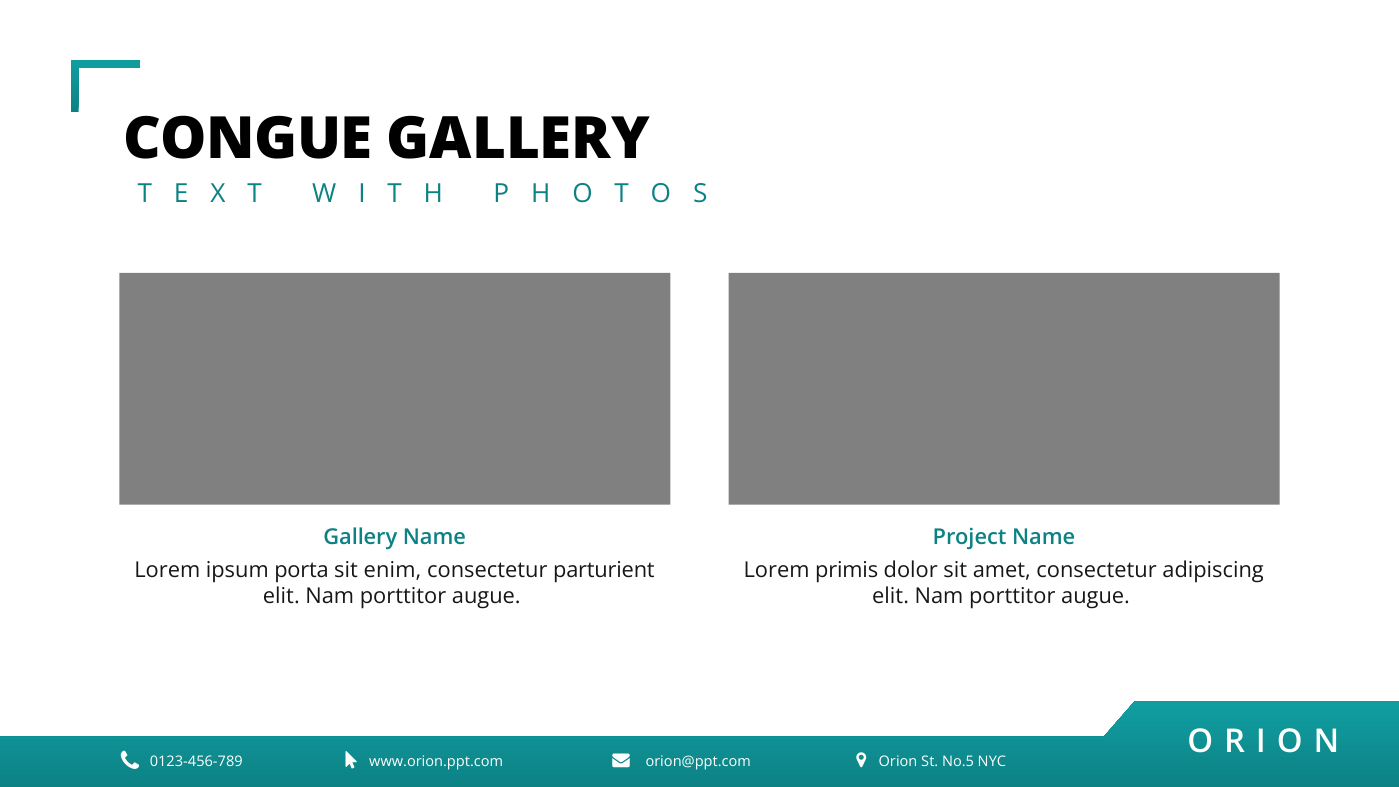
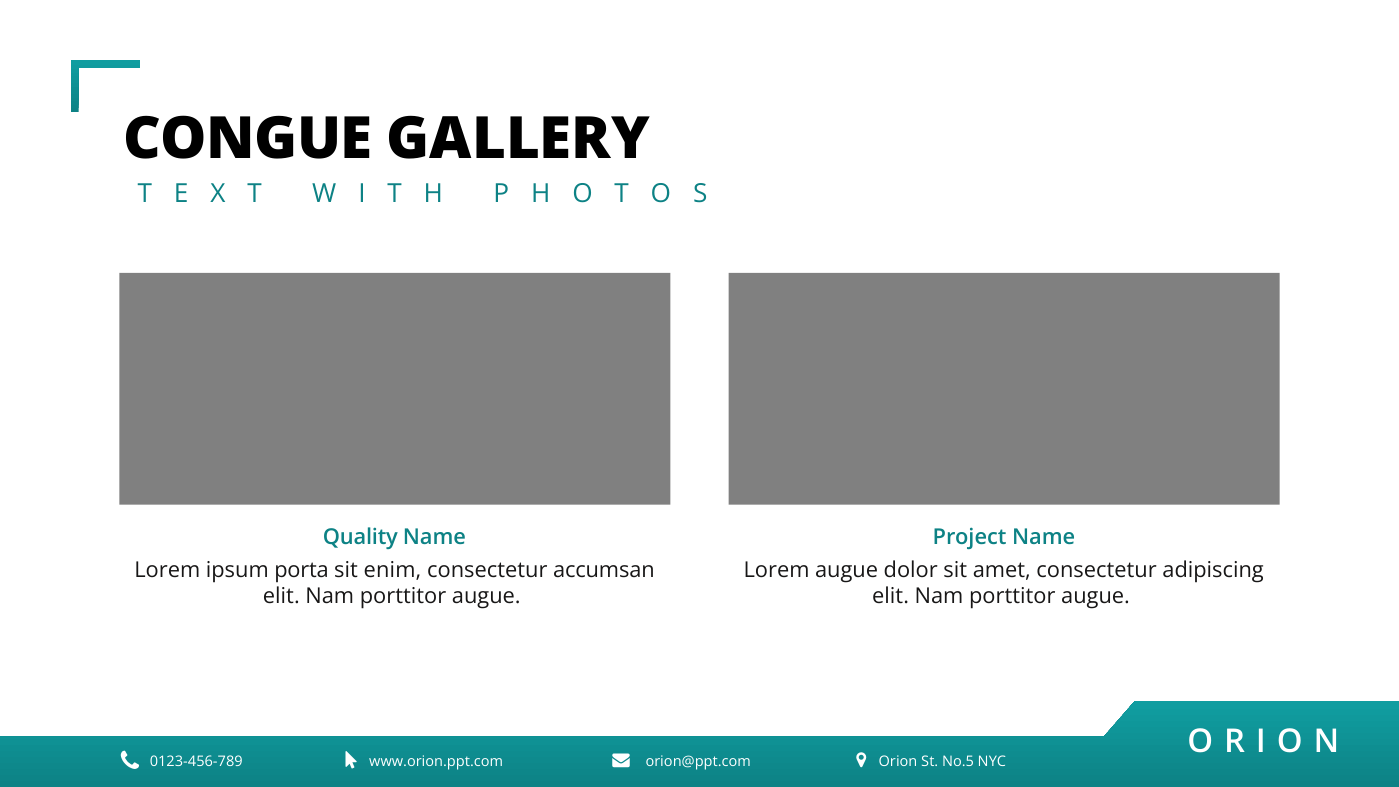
Gallery at (360, 537): Gallery -> Quality
parturient: parturient -> accumsan
Lorem primis: primis -> augue
